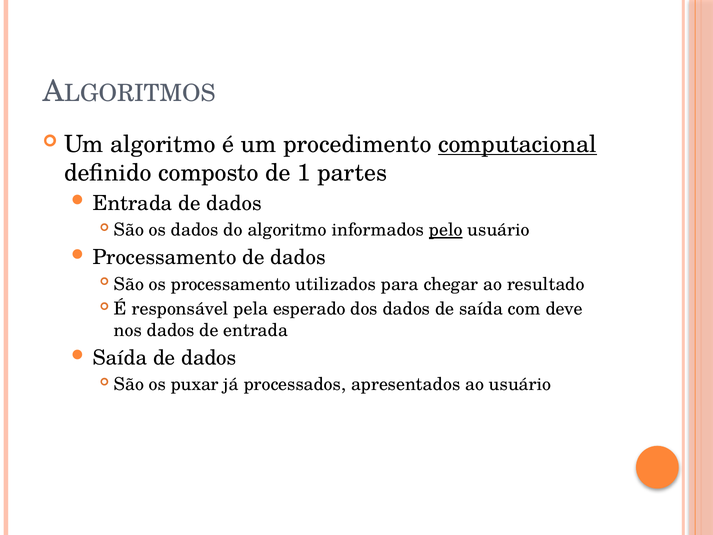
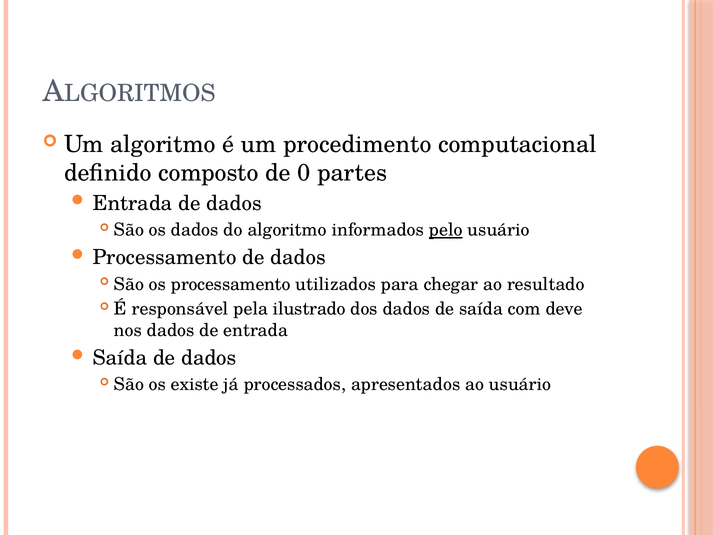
computacional underline: present -> none
1: 1 -> 0
esperado: esperado -> ilustrado
puxar: puxar -> existe
